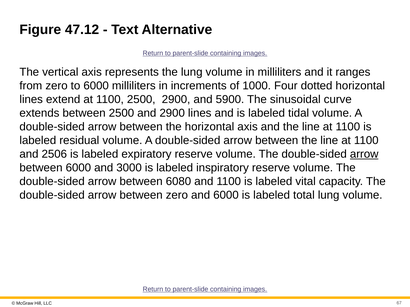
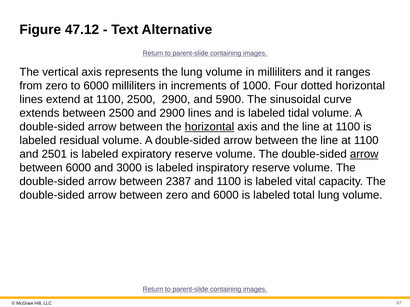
horizontal at (210, 127) underline: none -> present
2506: 2506 -> 2501
6080: 6080 -> 2387
